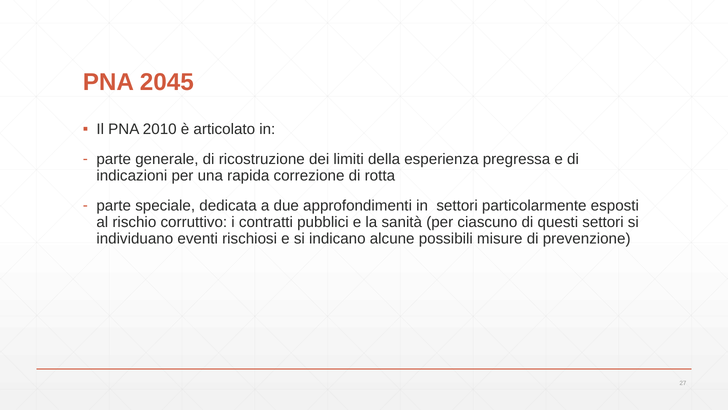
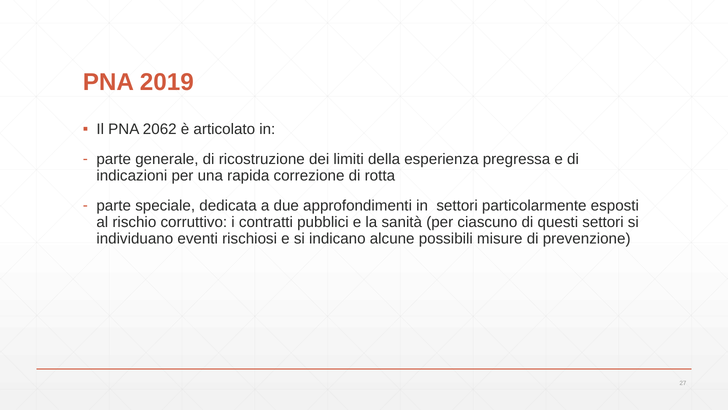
2045: 2045 -> 2019
2010: 2010 -> 2062
